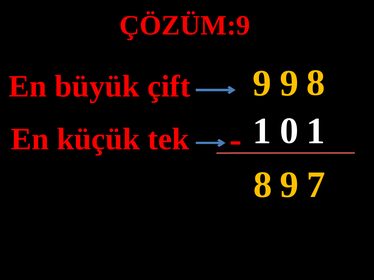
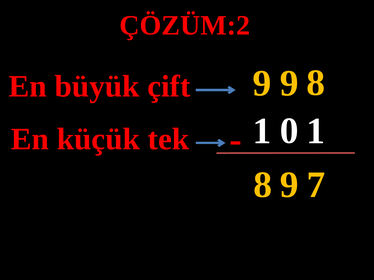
ÇÖZÜM:9: ÇÖZÜM:9 -> ÇÖZÜM:2
